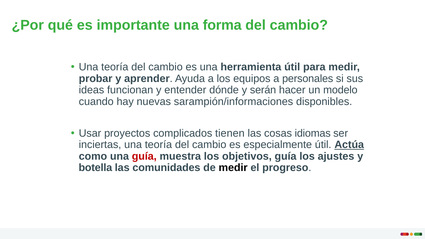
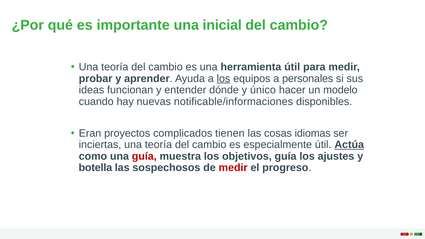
forma: forma -> inicial
los at (223, 79) underline: none -> present
serán: serán -> único
sarampión/informaciones: sarampión/informaciones -> notificable/informaciones
Usar: Usar -> Eran
comunidades: comunidades -> sospechosos
medir at (233, 168) colour: black -> red
